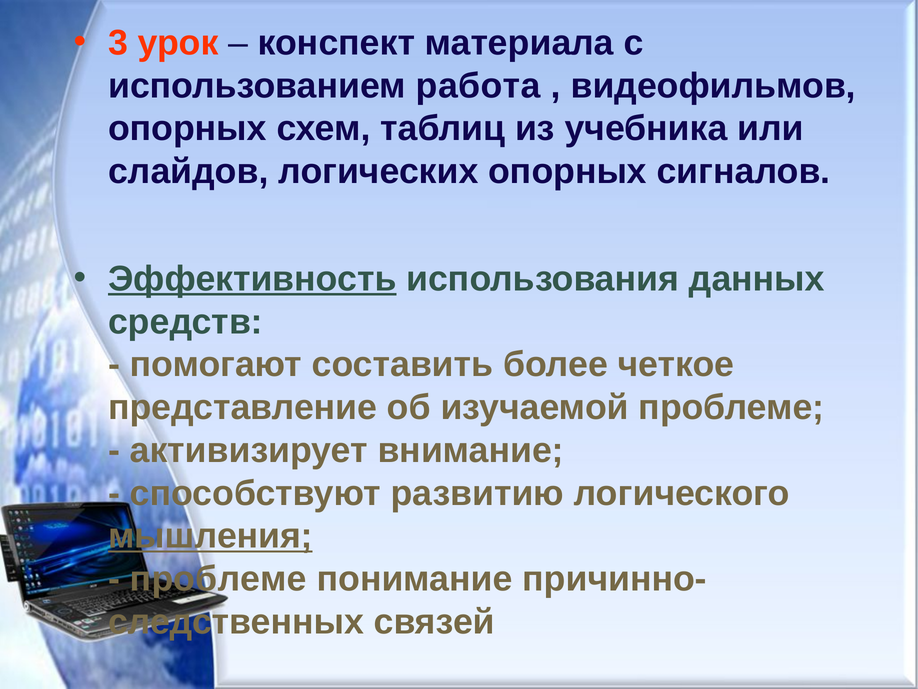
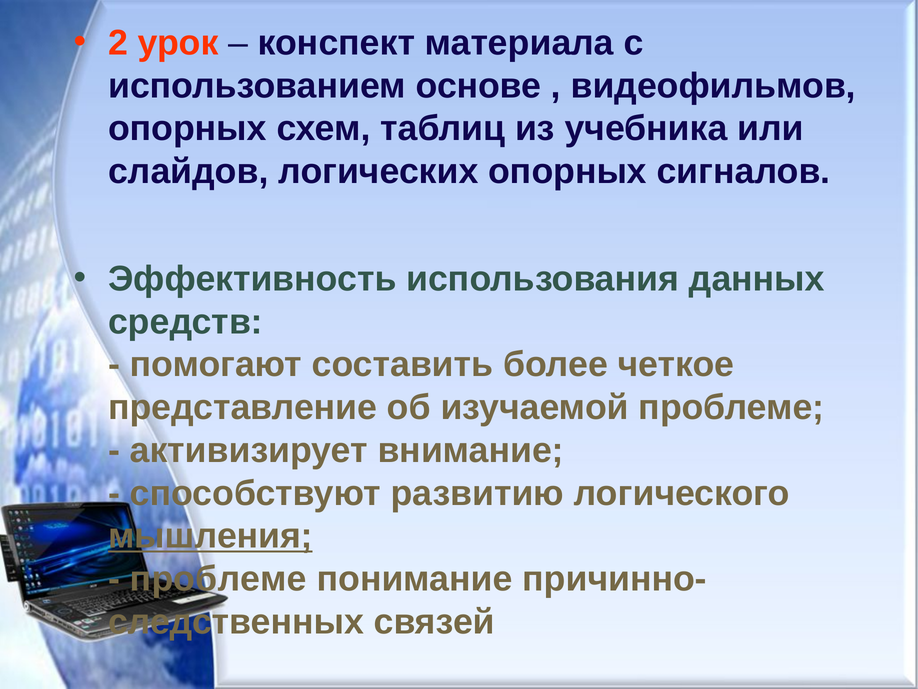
3: 3 -> 2
работа: работа -> основе
Эффективность underline: present -> none
